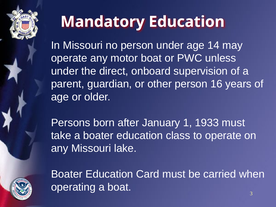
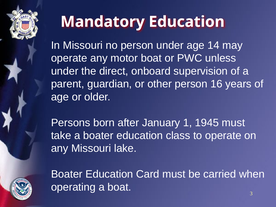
1933: 1933 -> 1945
